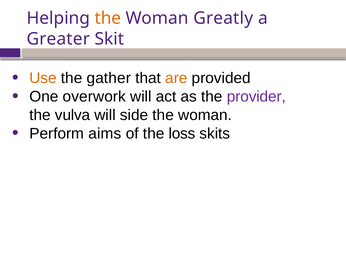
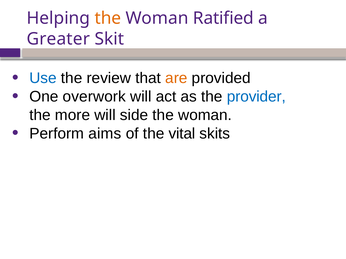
Greatly: Greatly -> Ratified
Use colour: orange -> blue
gather: gather -> review
provider colour: purple -> blue
vulva: vulva -> more
loss: loss -> vital
